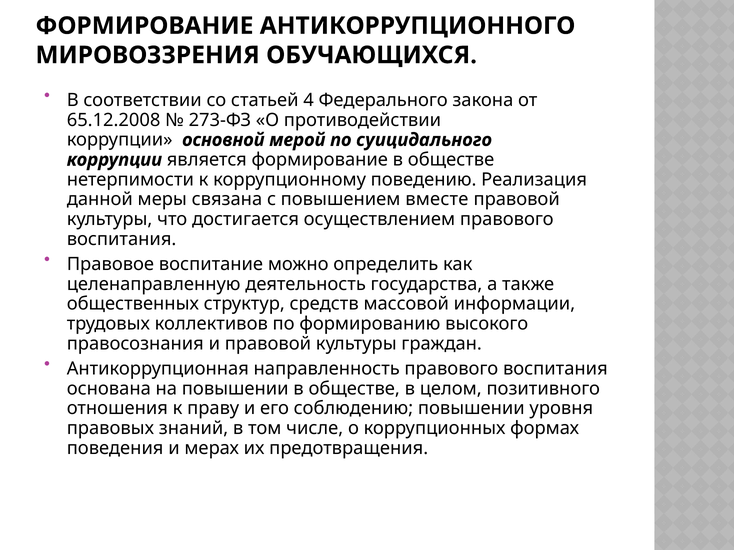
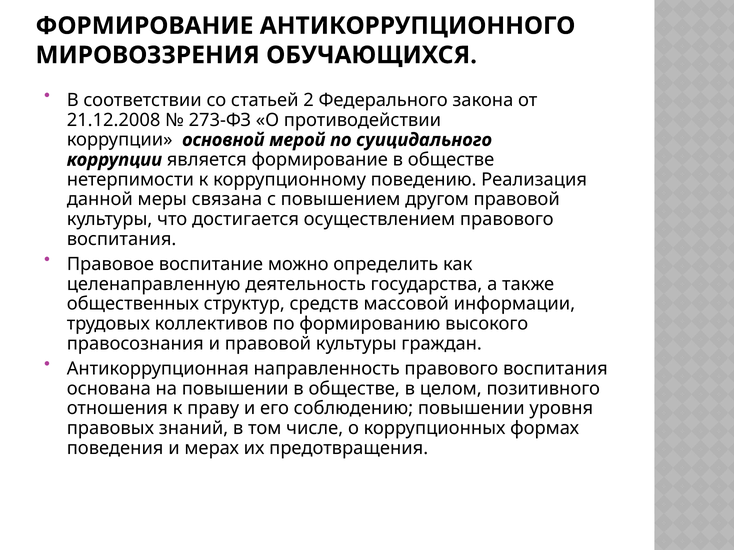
4: 4 -> 2
65.12.2008: 65.12.2008 -> 21.12.2008
вместе: вместе -> другом
